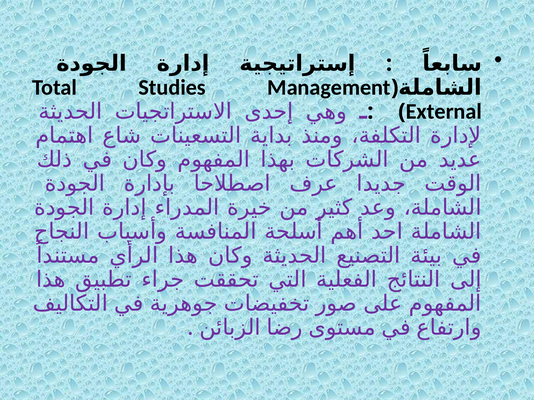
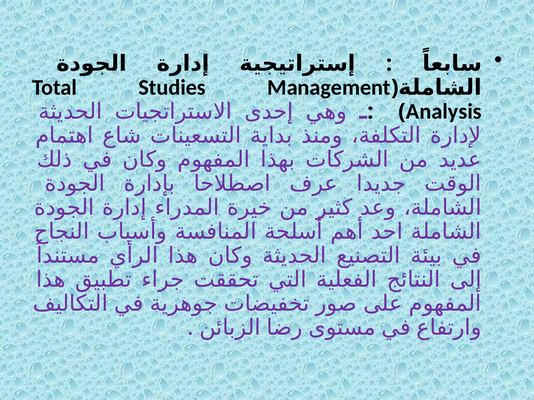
External: External -> Analysis
